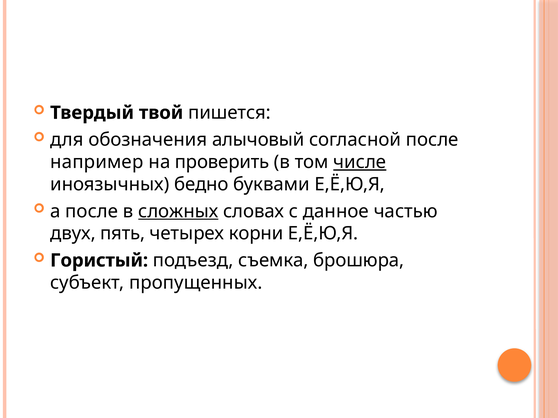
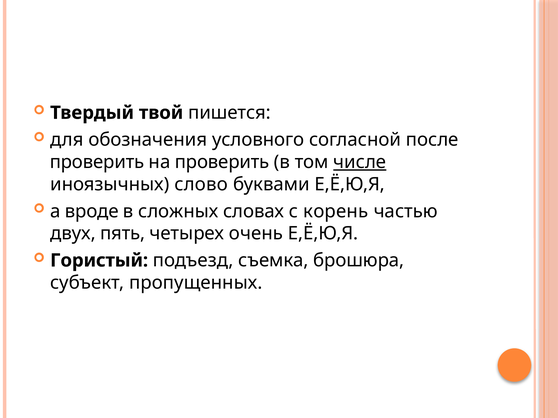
алычовый: алычовый -> условного
например at (97, 162): например -> проверить
бедно: бедно -> слово
а после: после -> вроде
сложных underline: present -> none
данное: данное -> корень
корни: корни -> очень
